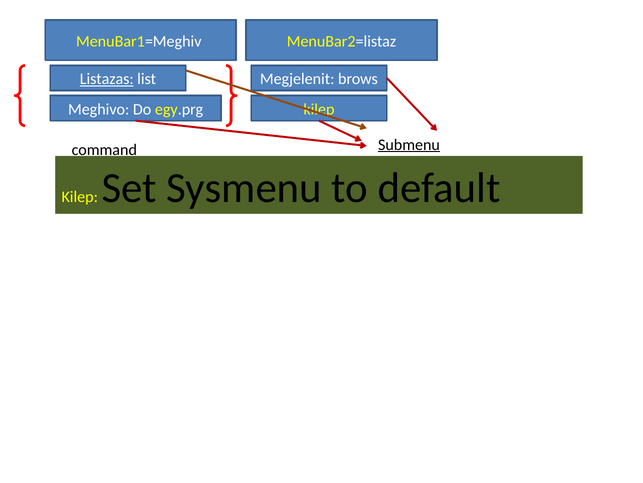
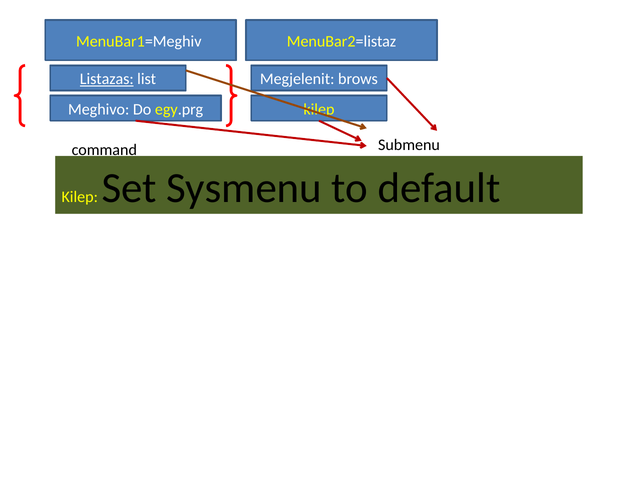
Submenu underline: present -> none
